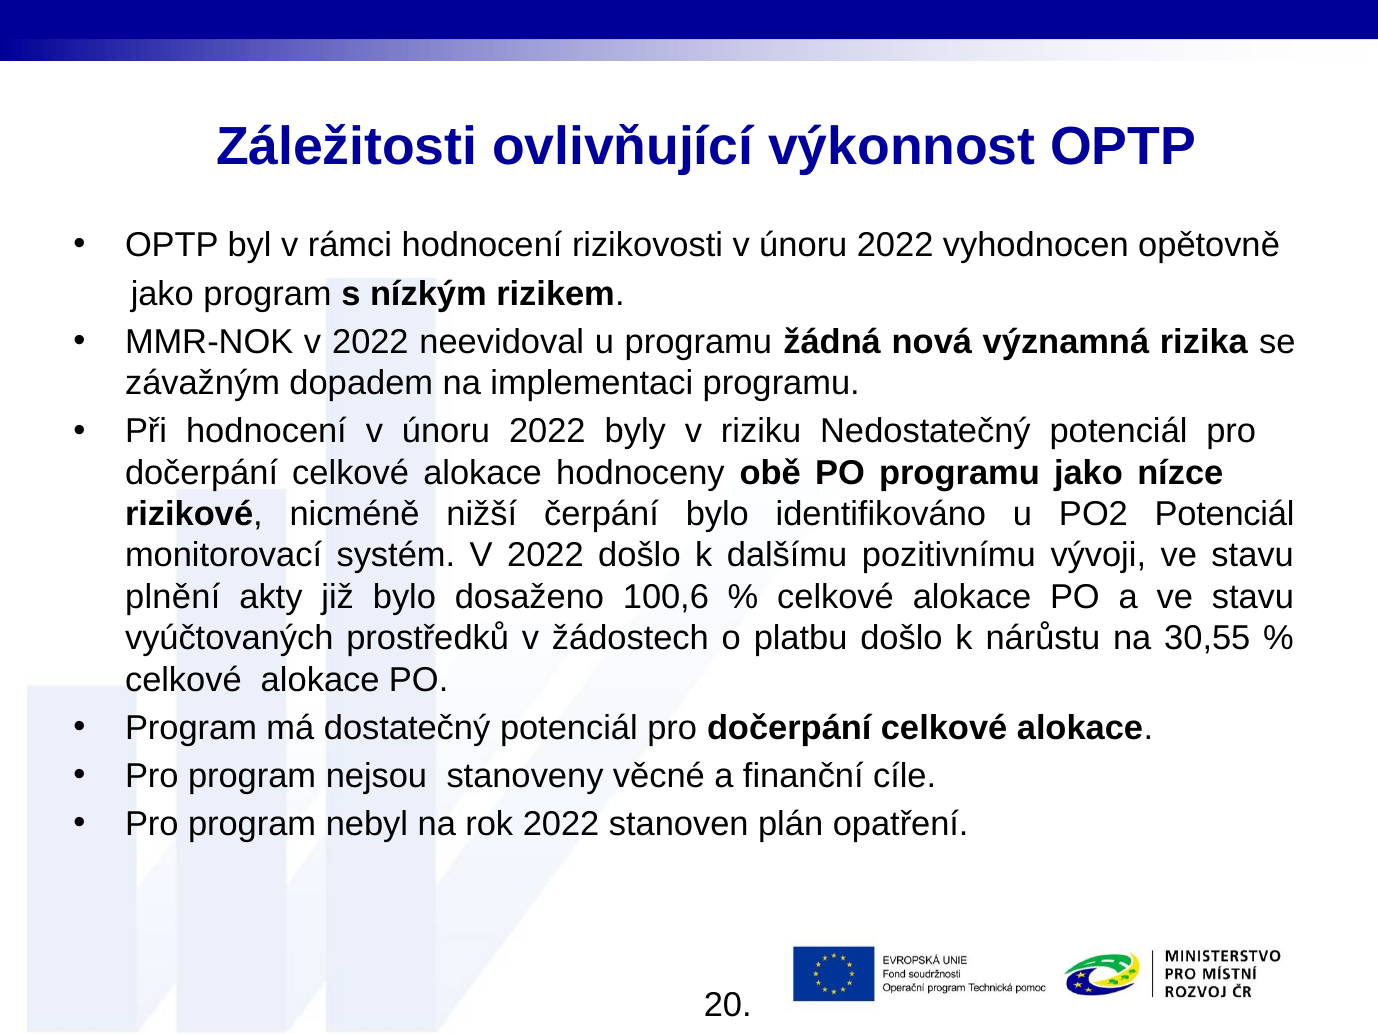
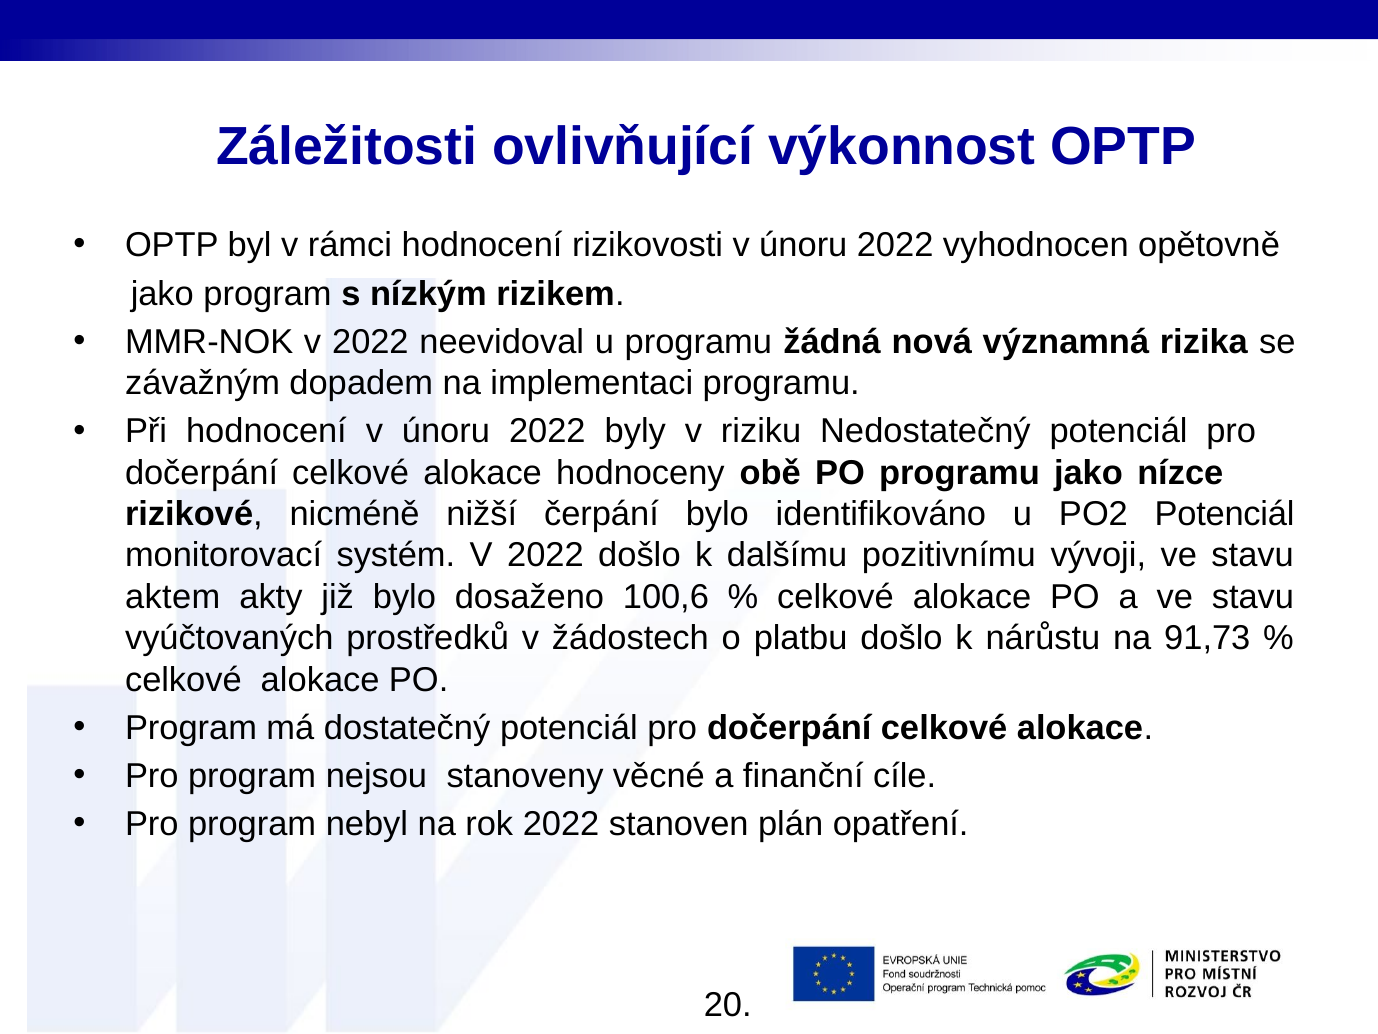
plnění: plnění -> aktem
30,55: 30,55 -> 91,73
